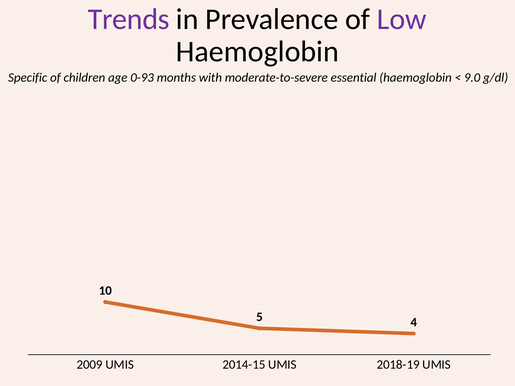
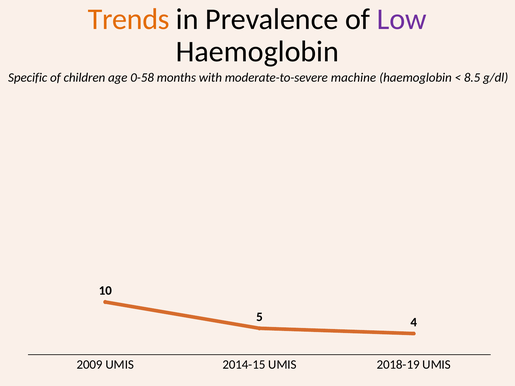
Trends colour: purple -> orange
0-93: 0-93 -> 0-58
essential: essential -> machine
9.0: 9.0 -> 8.5
